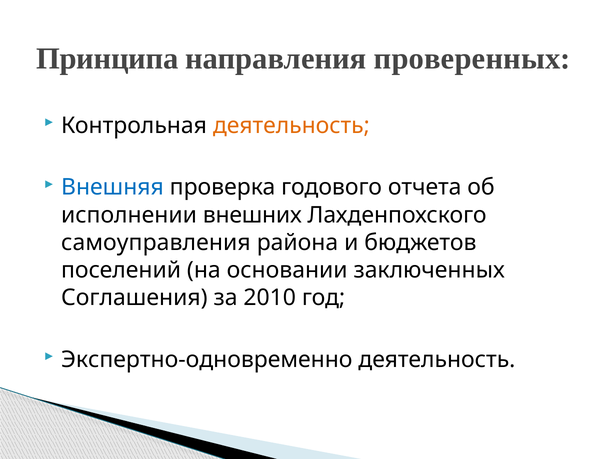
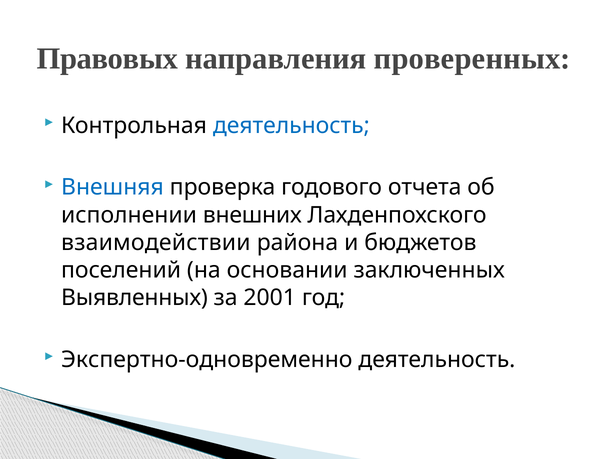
Принципа: Принципа -> Правовых
деятельность at (291, 125) colour: orange -> blue
самоуправления: самоуправления -> взаимодействии
Соглашения: Соглашения -> Выявленных
2010: 2010 -> 2001
